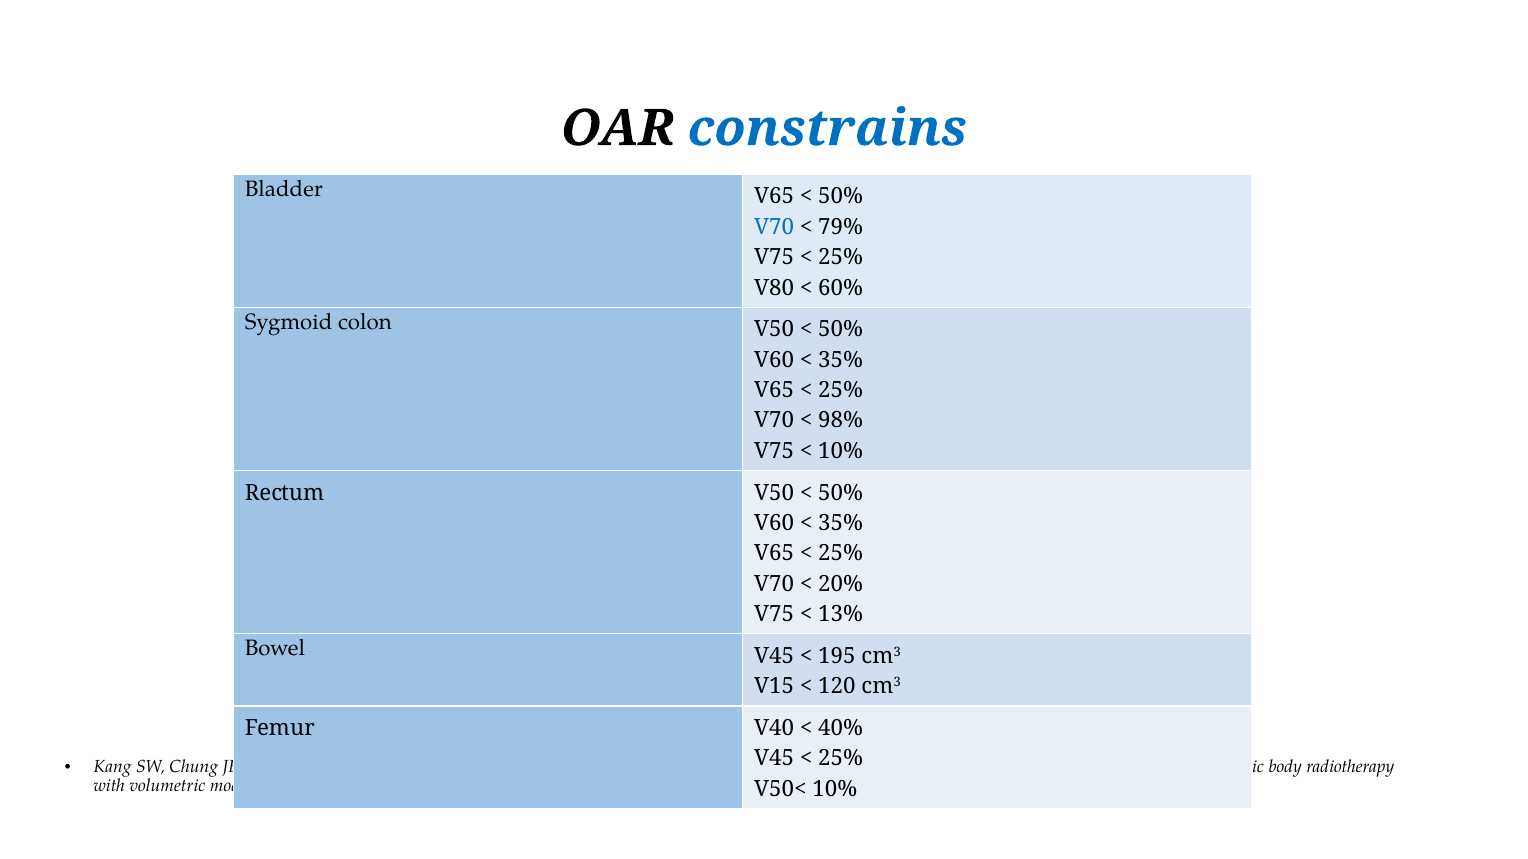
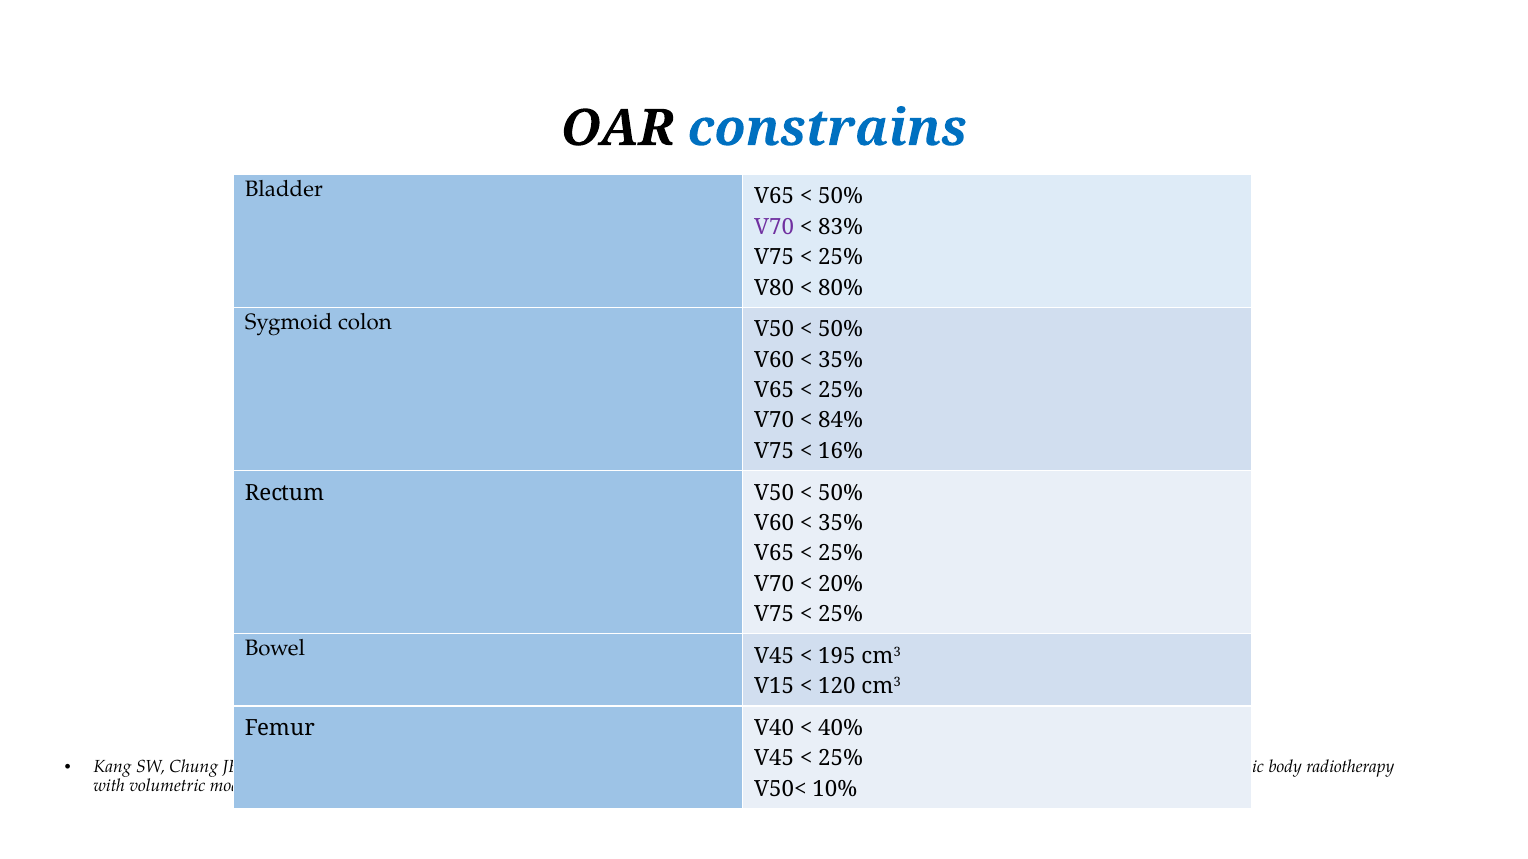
V70 at (774, 227) colour: blue -> purple
79%: 79% -> 83%
60%: 60% -> 80%
98%: 98% -> 84%
10% at (841, 451): 10% -> 16%
13% at (841, 615): 13% -> 25%
